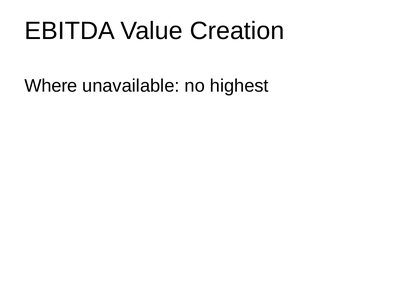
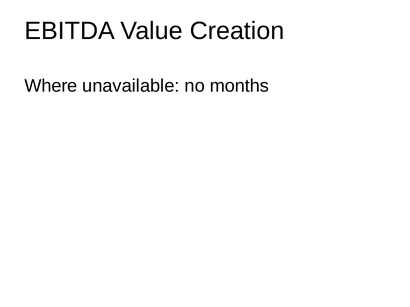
highest: highest -> months
